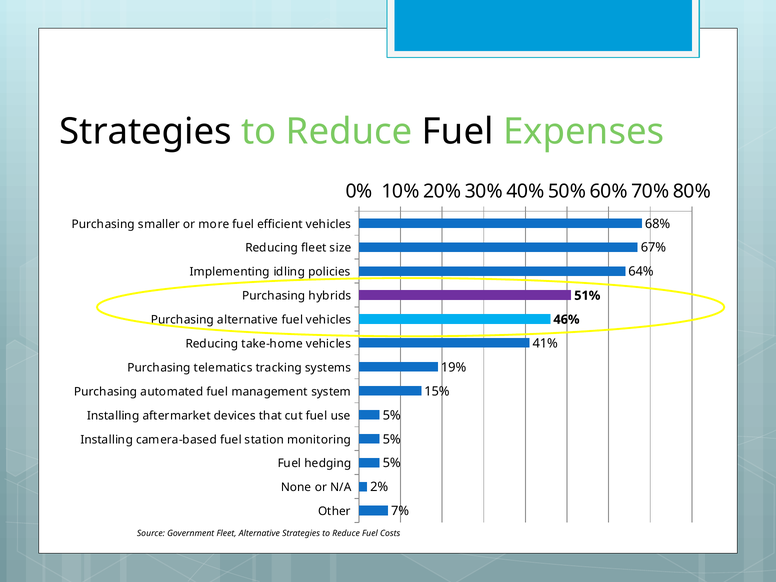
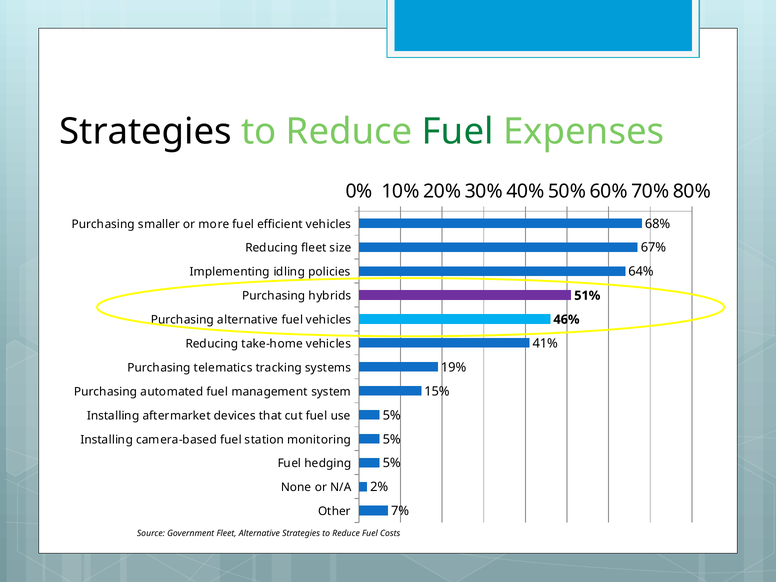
Fuel at (458, 132) colour: black -> green
